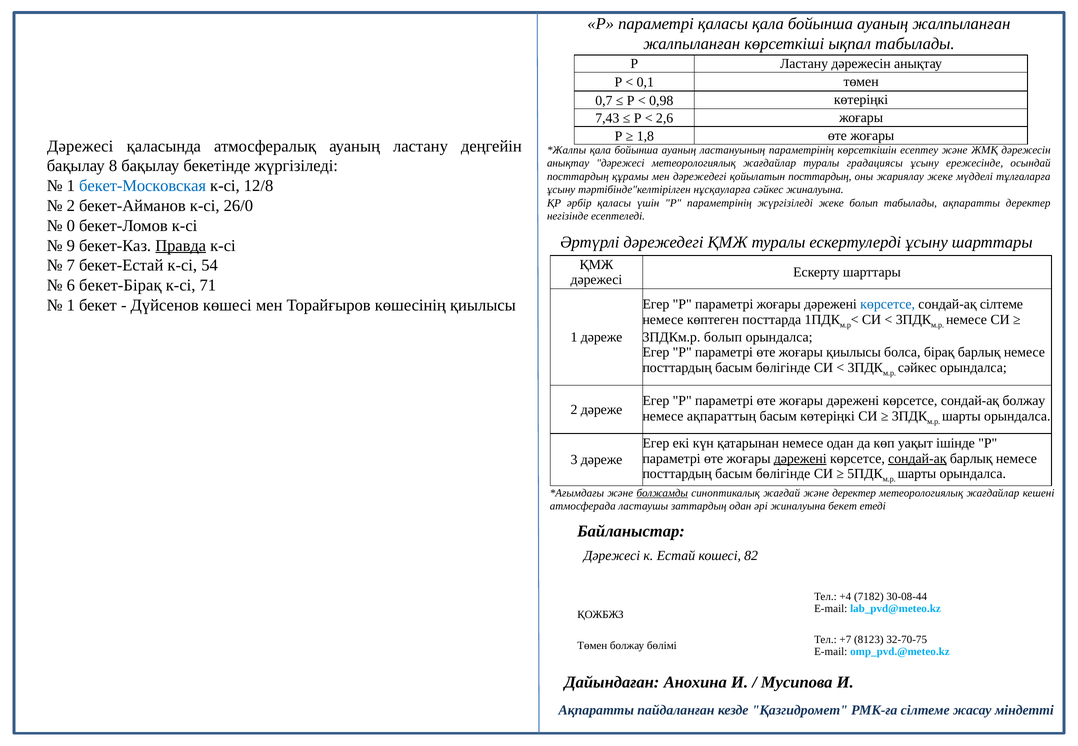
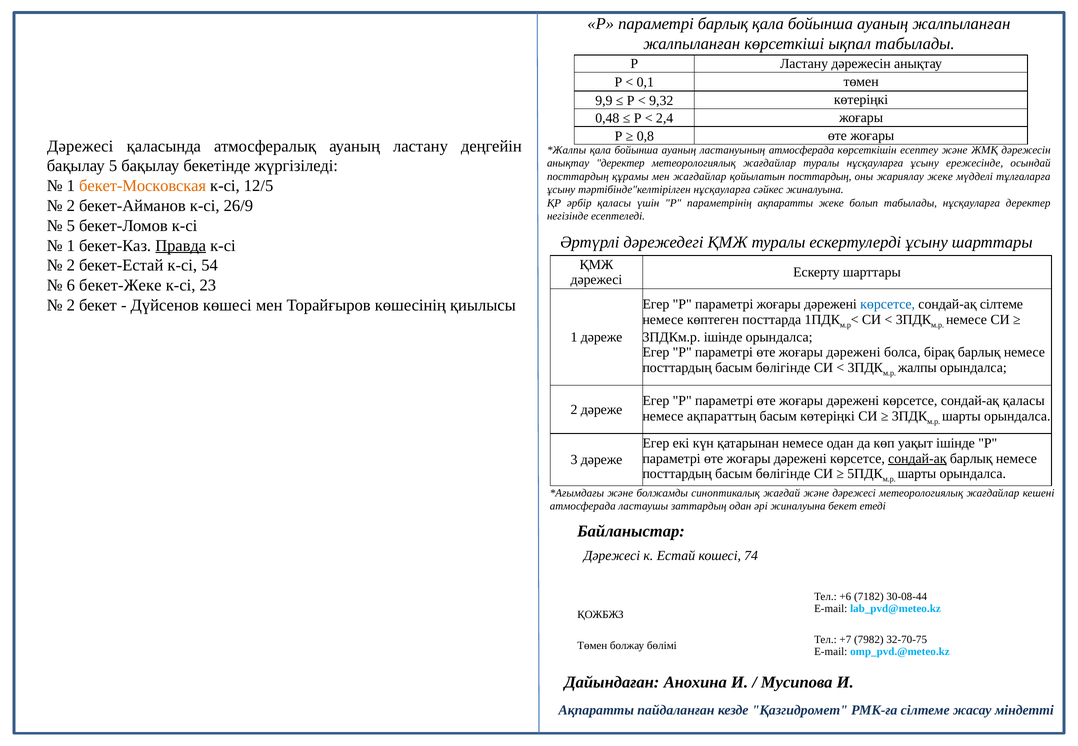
параметрі қаласы: қаласы -> барлық
0,7: 0,7 -> 9,9
0,98: 0,98 -> 9,32
7,43: 7,43 -> 0,48
2,6: 2,6 -> 2,4
1,8: 1,8 -> 0,8
ластануының параметрінің: параметрінің -> атмосферада
анықтау дәрежесі: дәрежесі -> деректер
туралы градациясы: градациясы -> нұсқауларға
бақылау 8: 8 -> 5
мен дәрежедегі: дәрежедегі -> жағдайлар
бекет-Московская colour: blue -> orange
12/8: 12/8 -> 12/5
параметрінің жүргізіледі: жүргізіледі -> ақпаратты
табылады ақпаратты: ақпаратты -> нұсқауларға
26/0: 26/0 -> 26/9
0 at (71, 226): 0 -> 5
9 at (71, 246): 9 -> 1
7 at (71, 266): 7 -> 2
бекет-Бірақ: бекет-Бірақ -> бекет-Жеке
71: 71 -> 23
1 at (71, 305): 1 -> 2
3ПДКм.р болып: болып -> ішінде
қиылысы at (854, 352): қиылысы -> дәрежені
сәйкес at (917, 368): сәйкес -> жалпы
сондай-ақ болжау: болжау -> қаласы
дәрежені at (800, 459) underline: present -> none
болжамды underline: present -> none
және деректер: деректер -> дәрежесі
82: 82 -> 74
+4: +4 -> +6
8123: 8123 -> 7982
